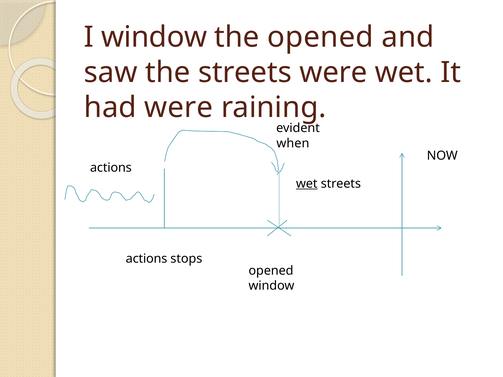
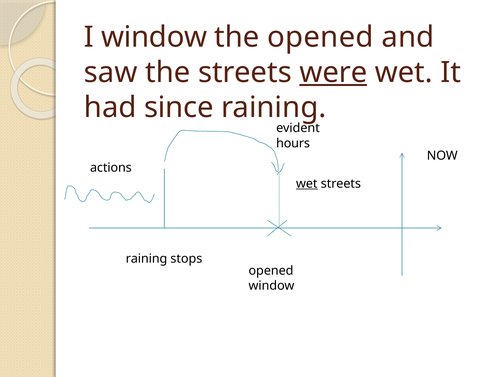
were at (333, 72) underline: none -> present
had were: were -> since
when: when -> hours
actions at (147, 259): actions -> raining
